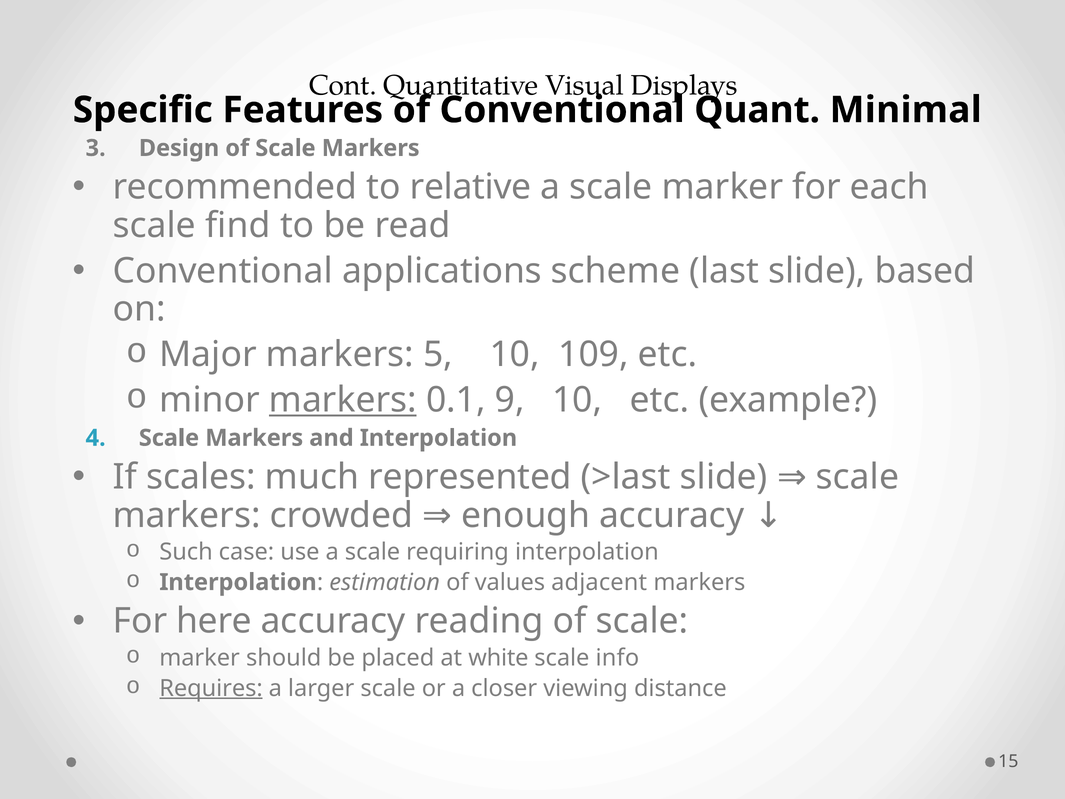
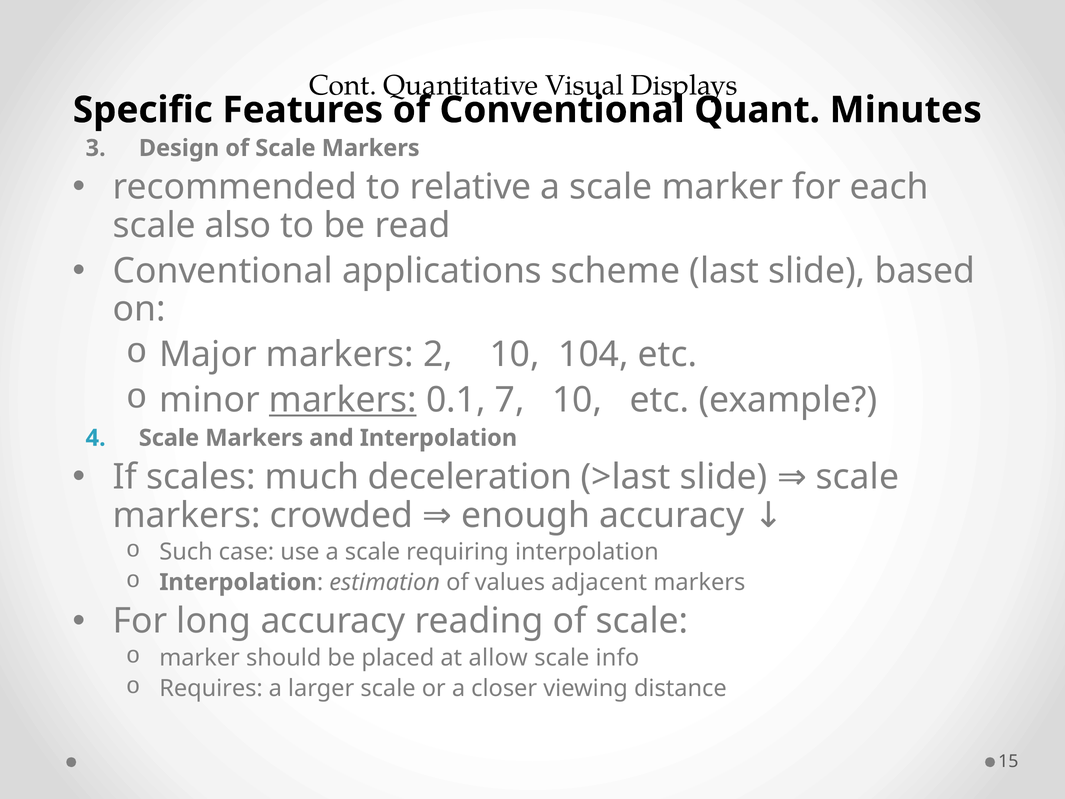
Minimal: Minimal -> Minutes
find: find -> also
5: 5 -> 2
109: 109 -> 104
9: 9 -> 7
represented: represented -> deceleration
here: here -> long
white: white -> allow
Requires underline: present -> none
